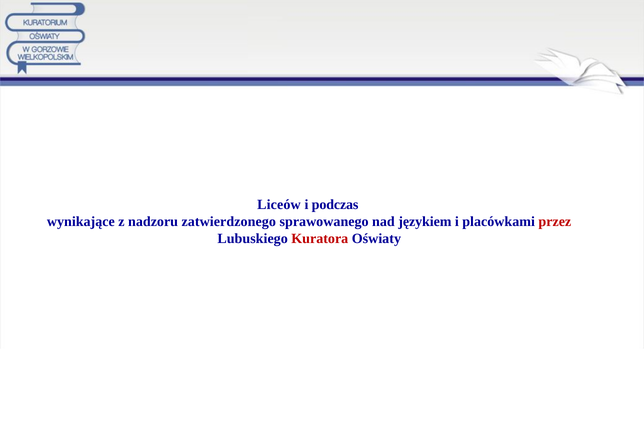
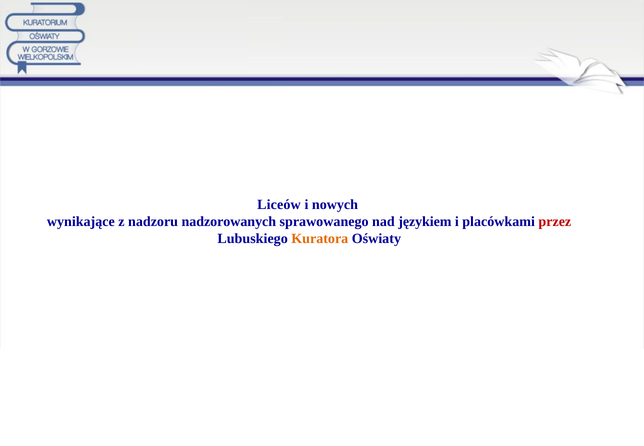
podczas: podczas -> nowych
zatwierdzonego: zatwierdzonego -> nadzorowanych
Kuratora colour: red -> orange
